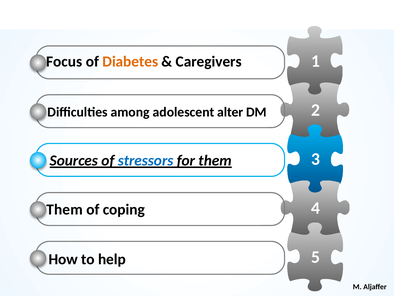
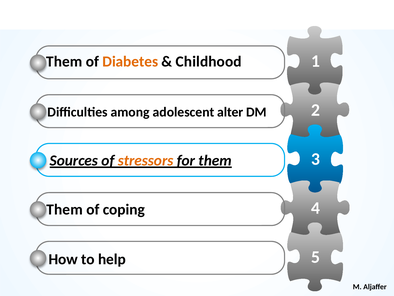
Focus at (64, 61): Focus -> Them
Caregivers: Caregivers -> Childhood
stressors colour: blue -> orange
